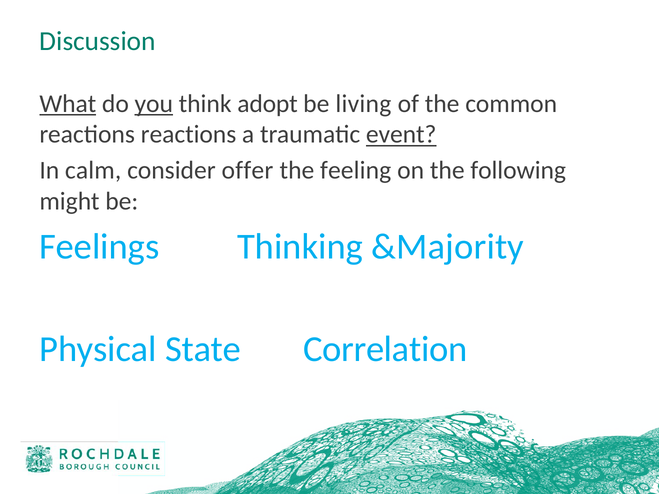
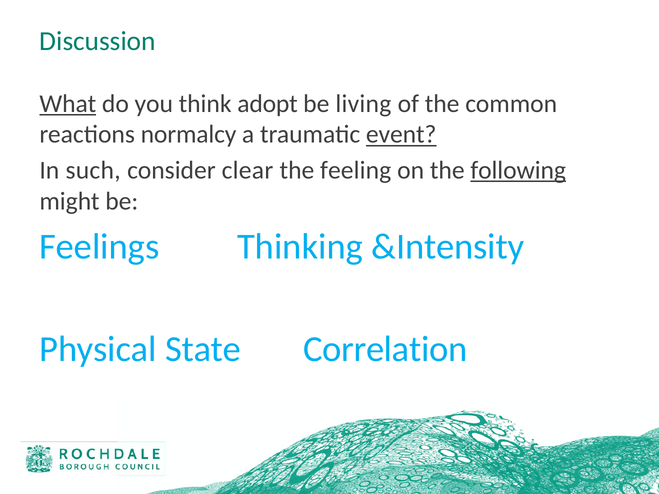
you underline: present -> none
reactions reactions: reactions -> normalcy
calm: calm -> such
offer: offer -> clear
following underline: none -> present
&Majority: &Majority -> &Intensity
